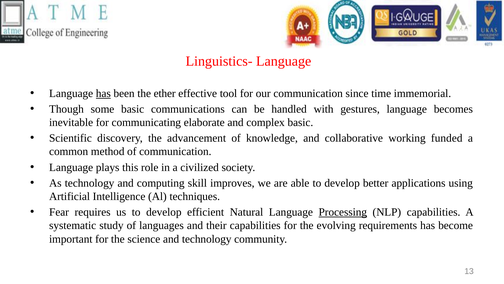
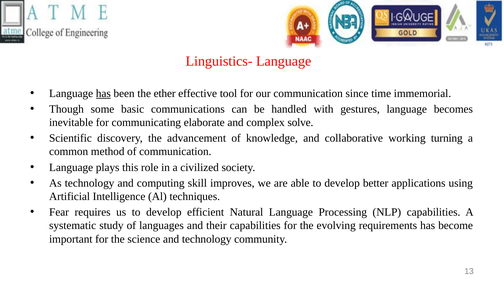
complex basic: basic -> solve
funded: funded -> turning
Processing underline: present -> none
